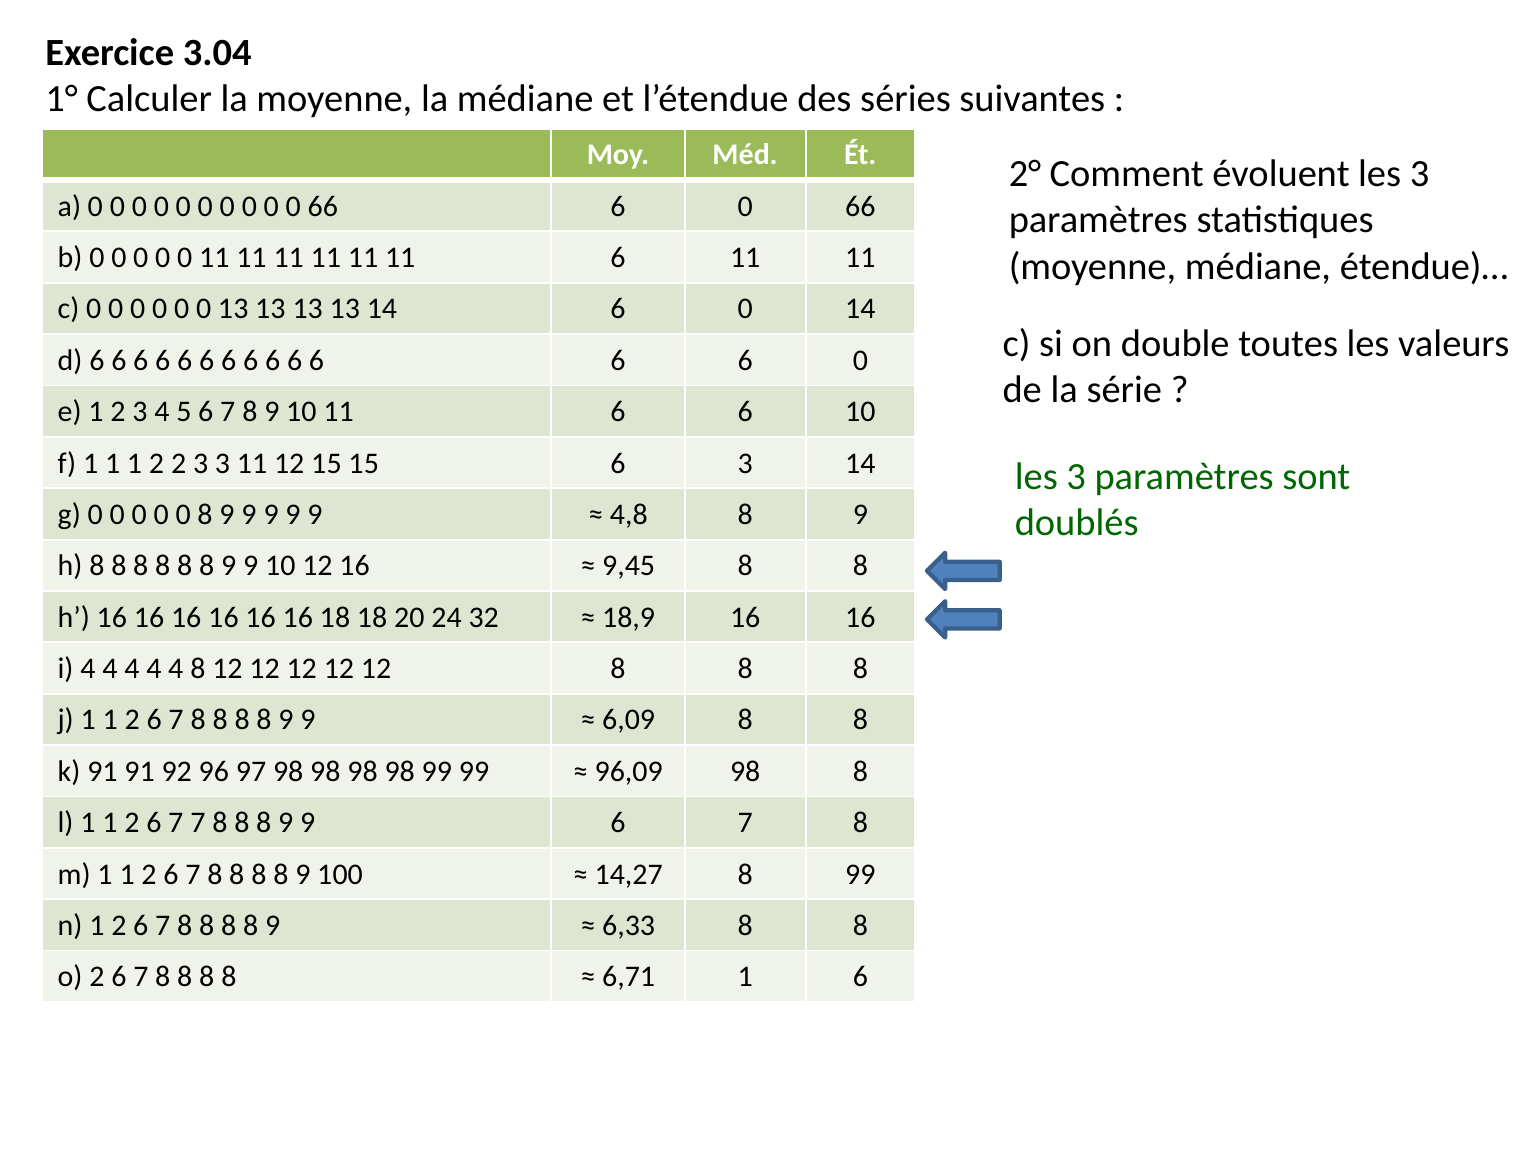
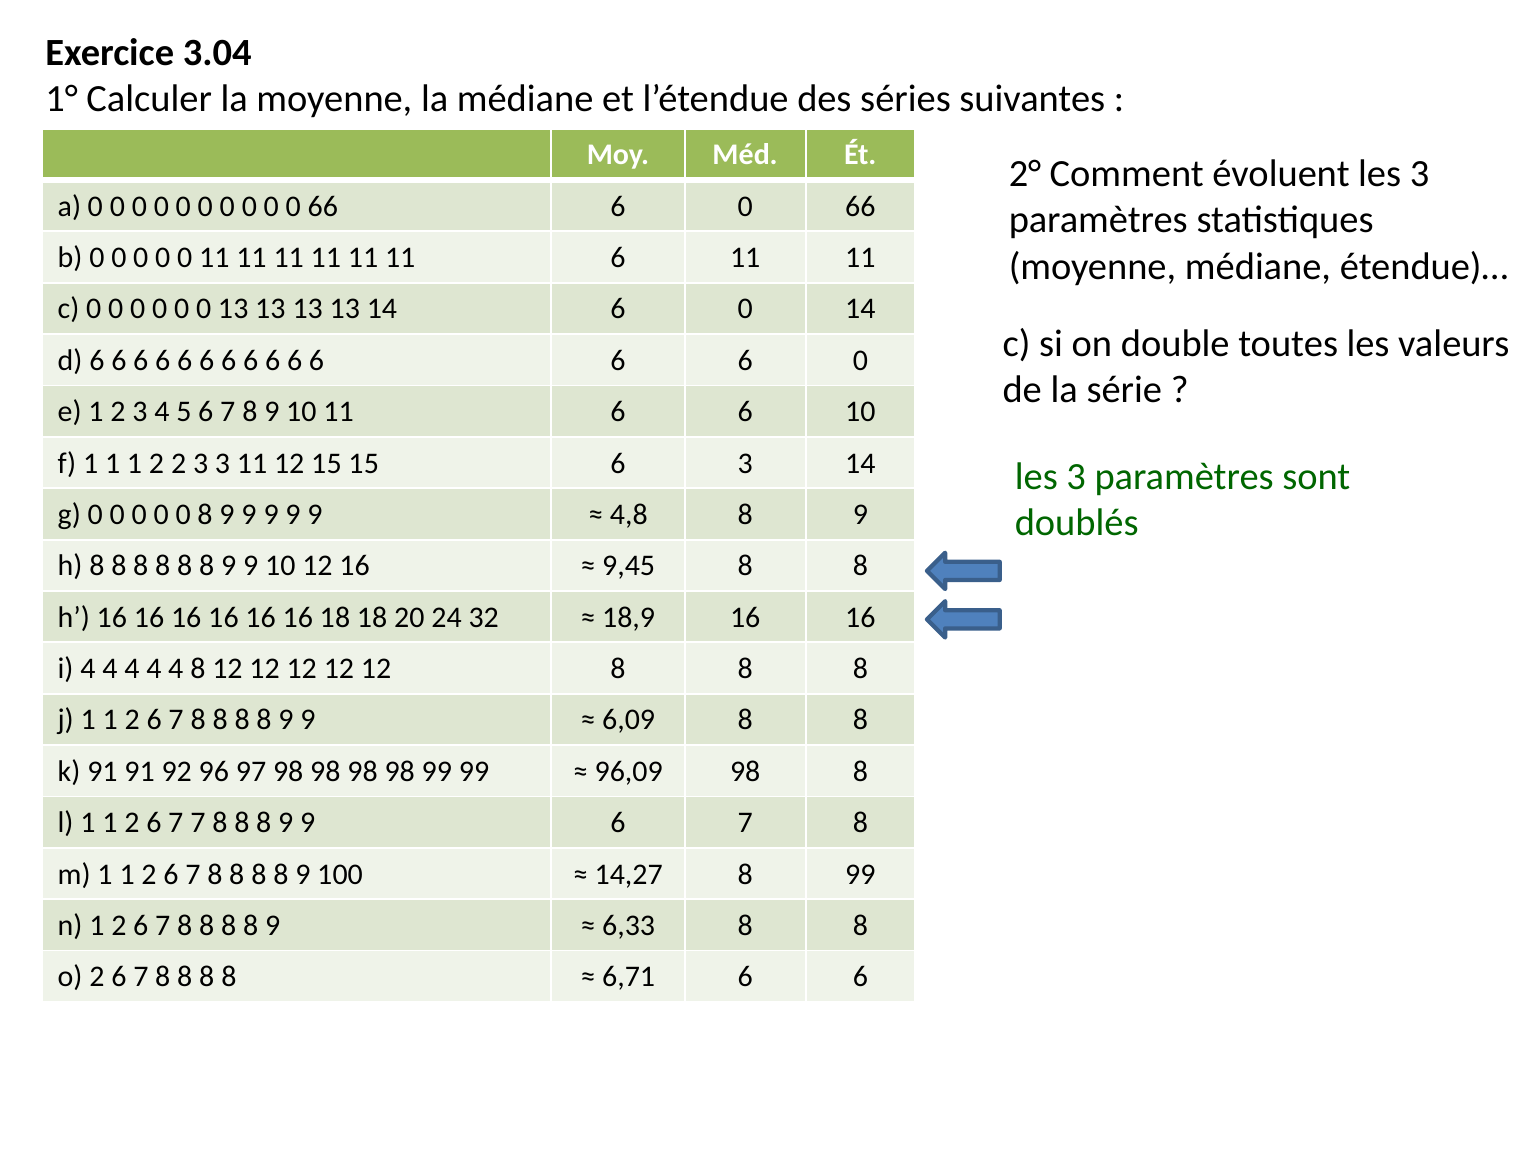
6,71 1: 1 -> 6
